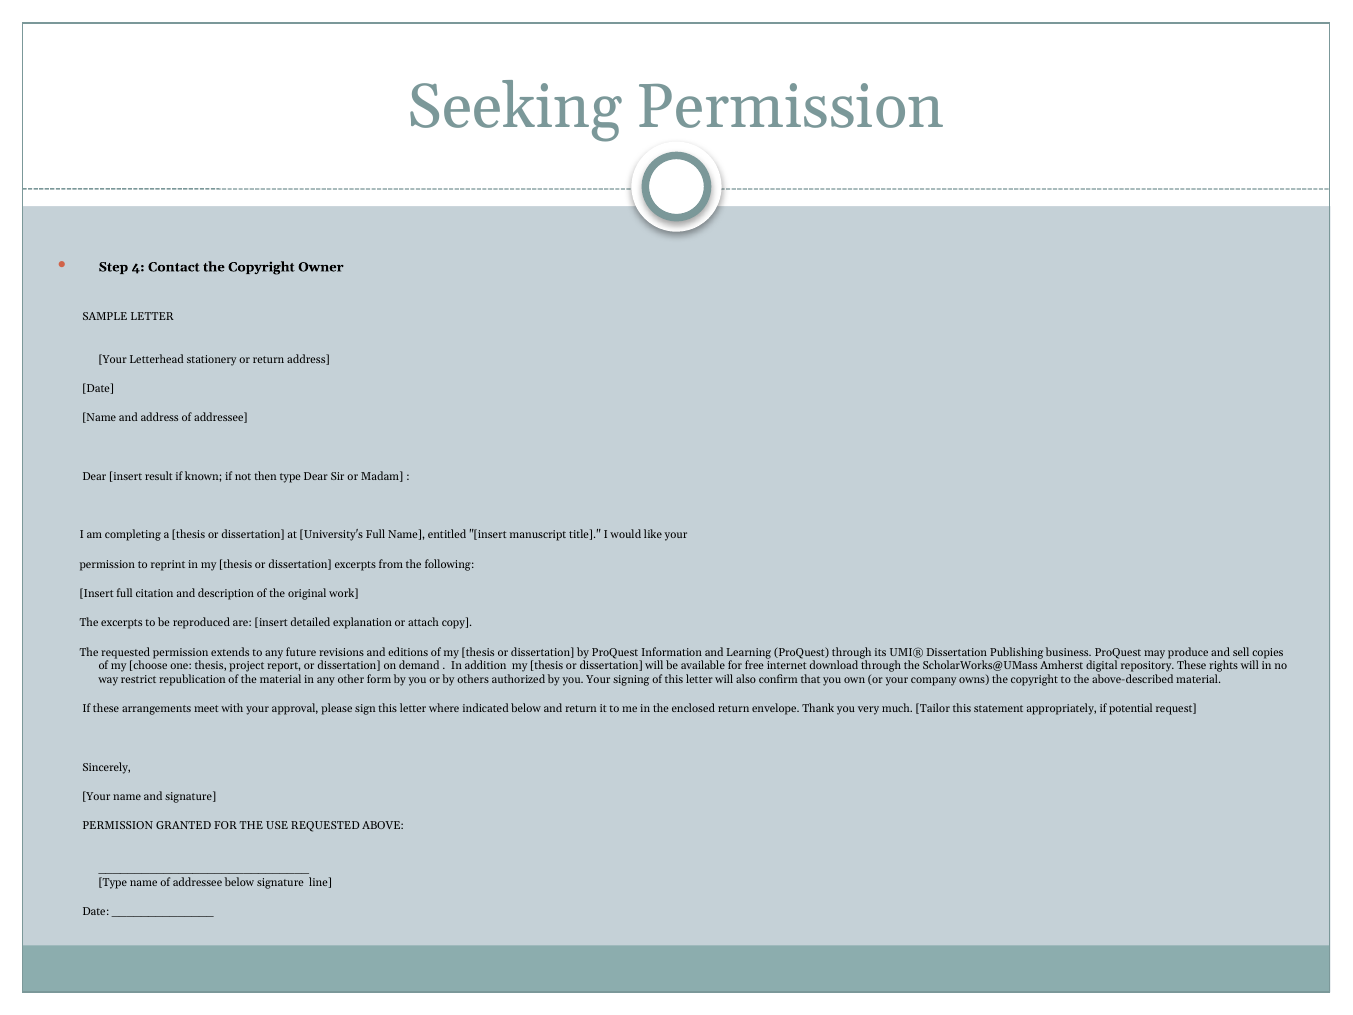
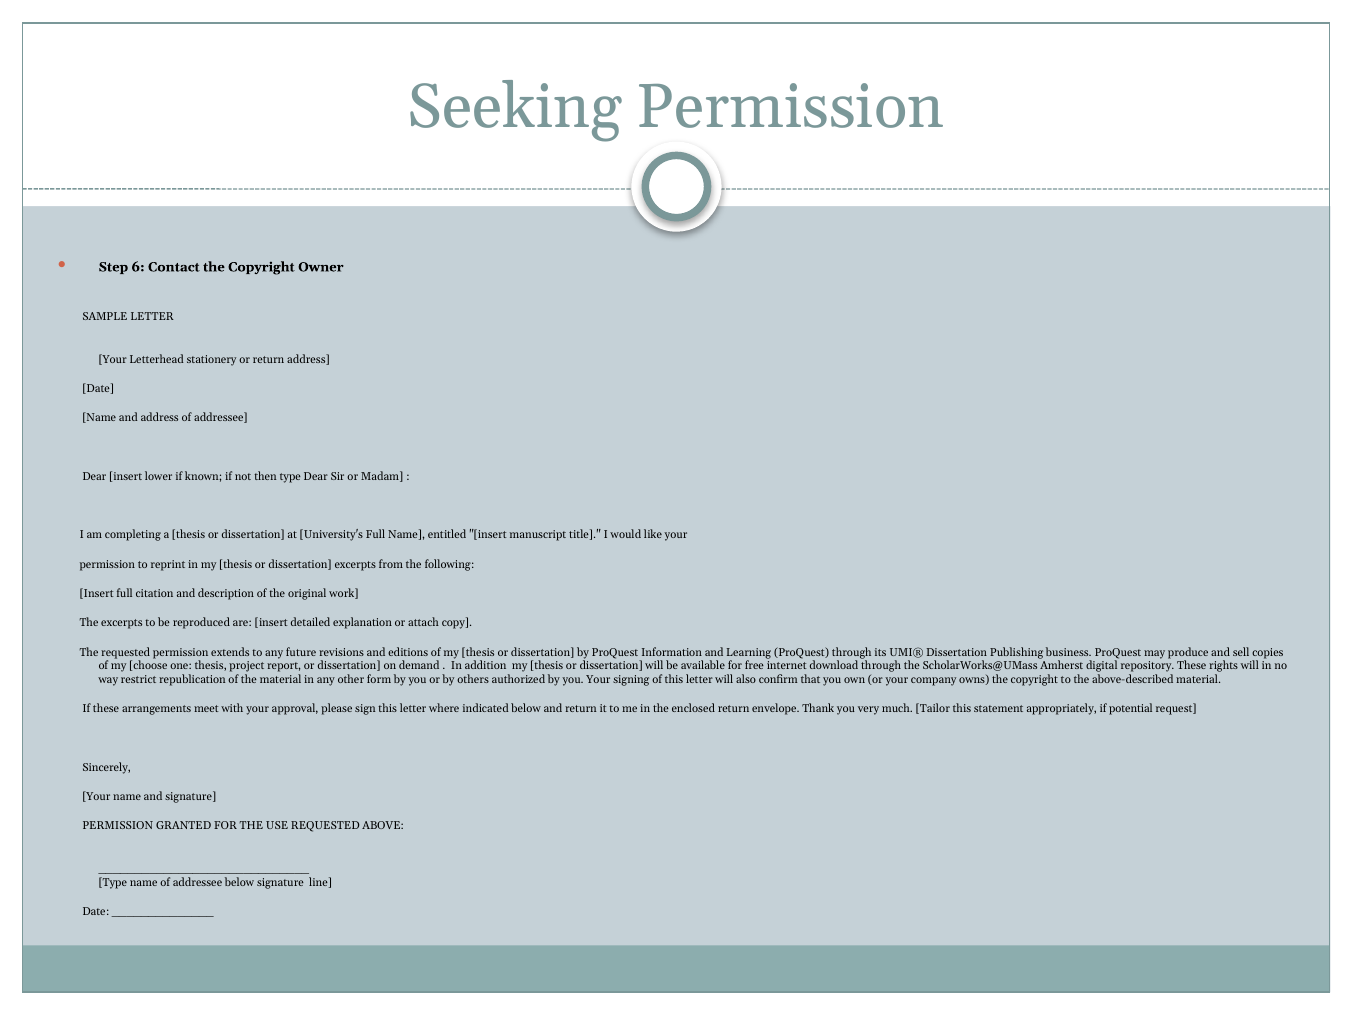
4: 4 -> 6
result: result -> lower
